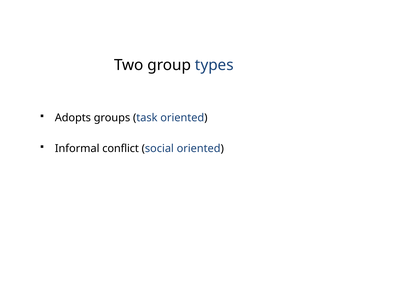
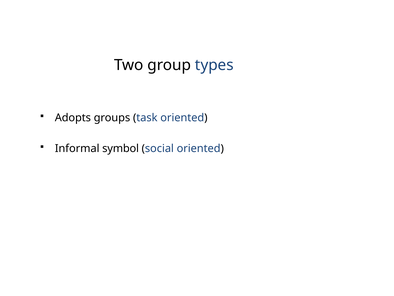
conflict: conflict -> symbol
